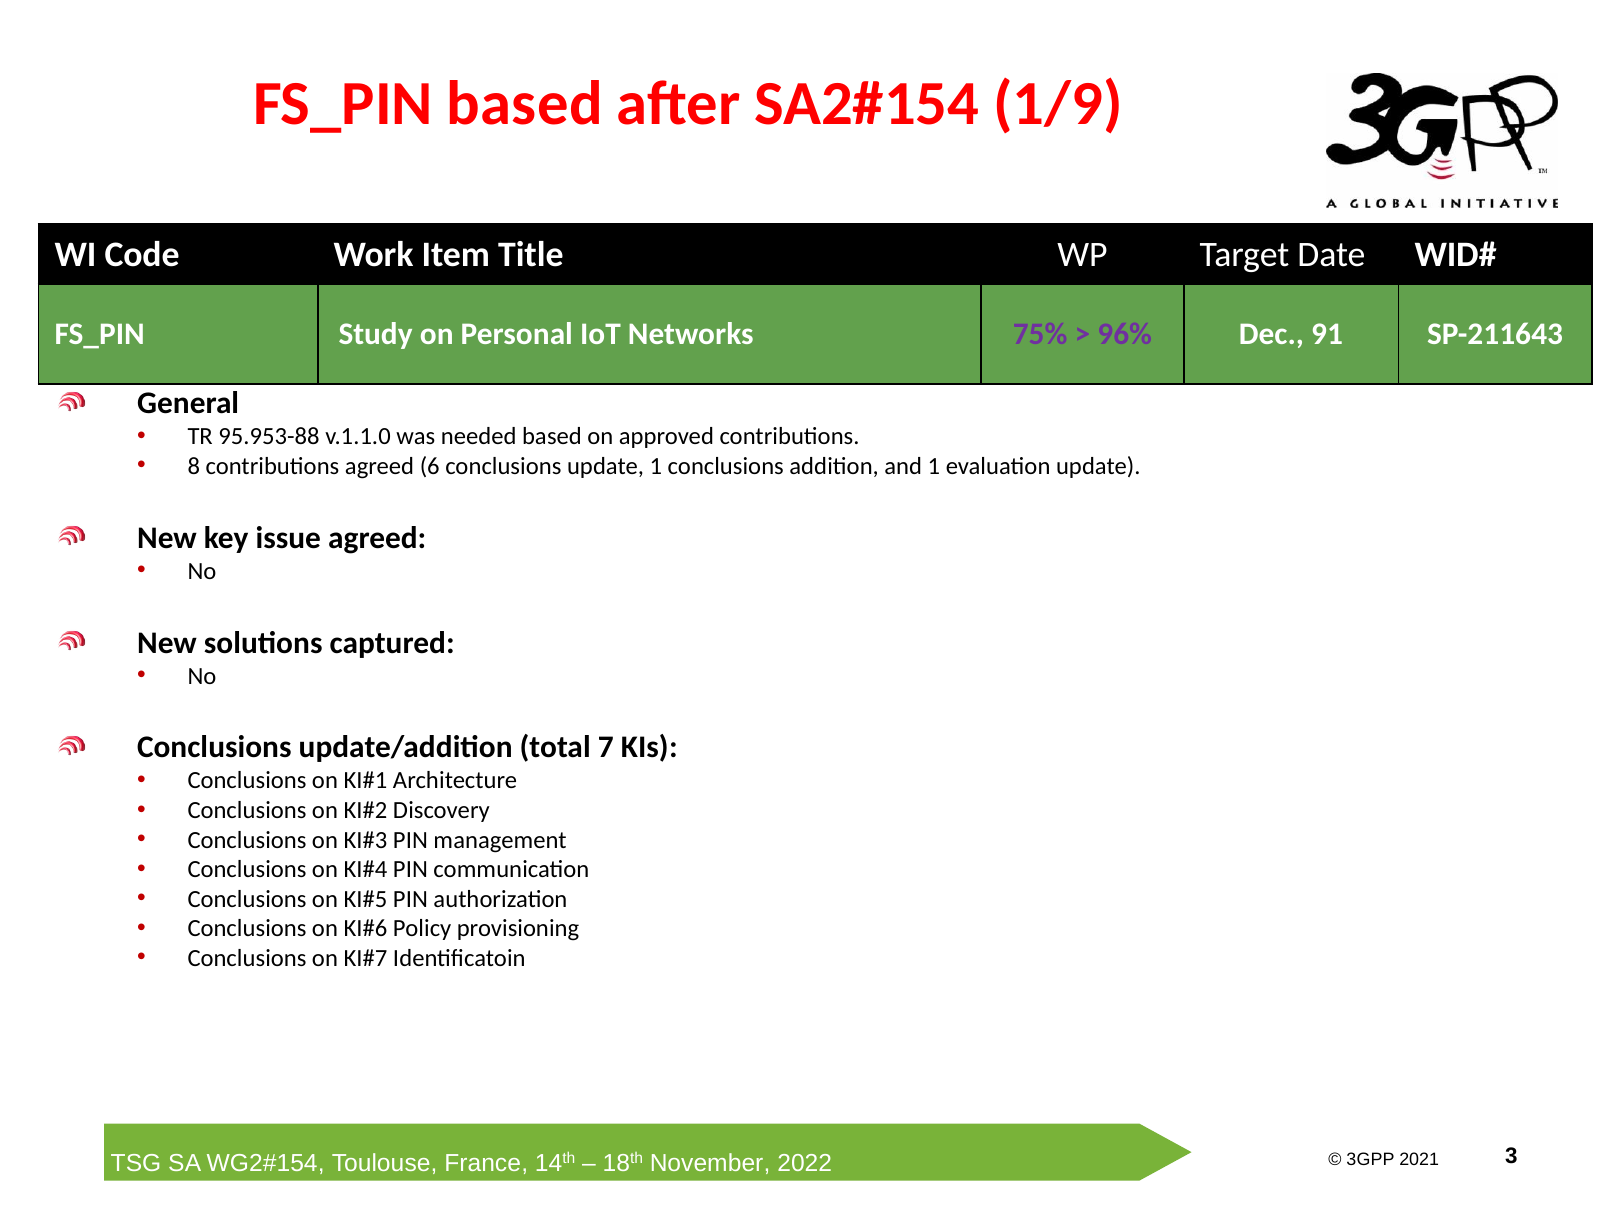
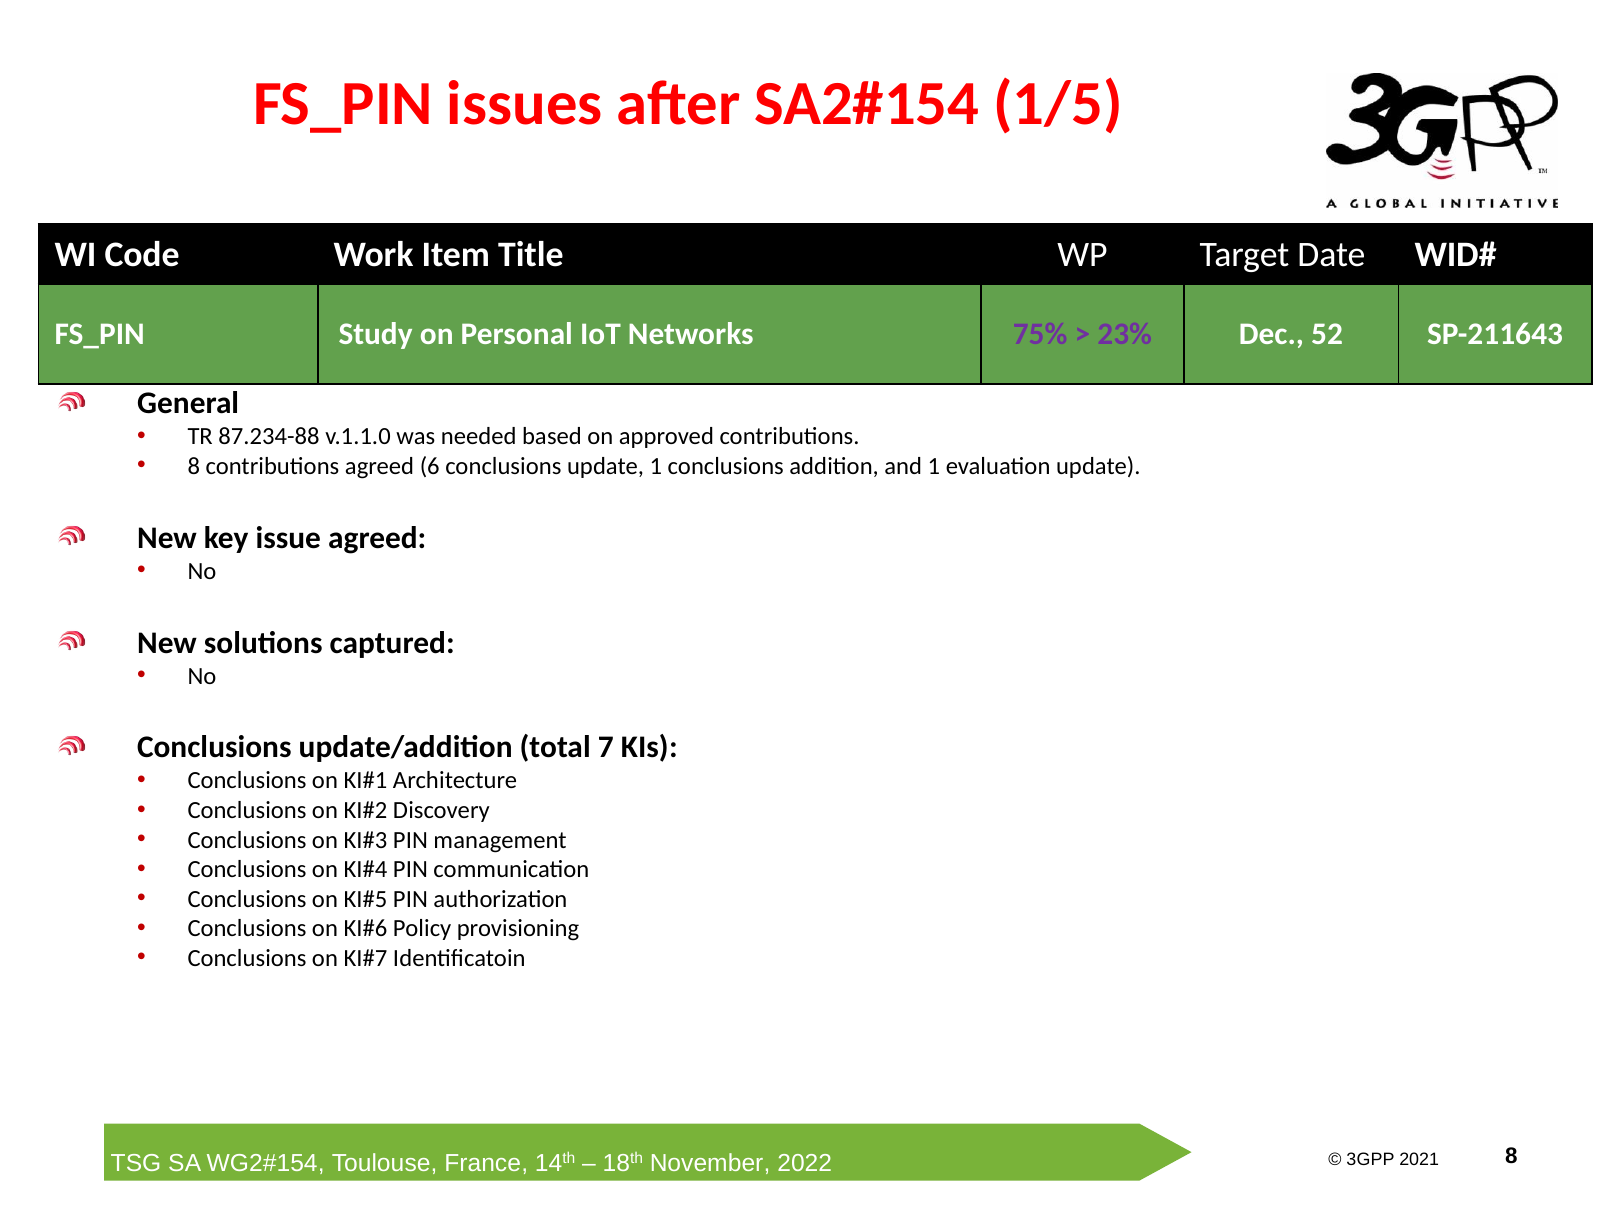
FS_PIN based: based -> issues
1/9: 1/9 -> 1/5
96%: 96% -> 23%
91: 91 -> 52
95.953-88: 95.953-88 -> 87.234-88
3 at (1511, 1156): 3 -> 8
